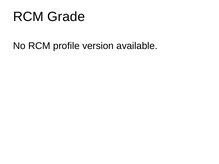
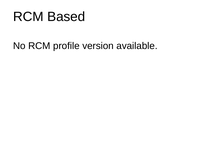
Grade: Grade -> Based
